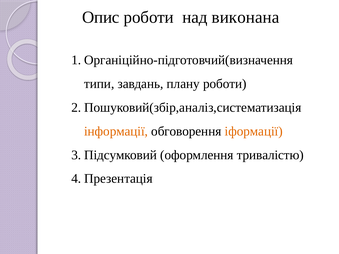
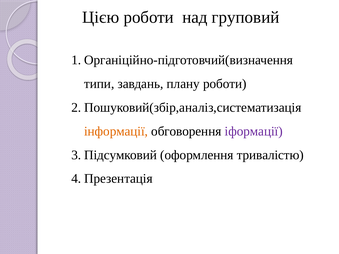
Опис: Опис -> Цією
виконана: виконана -> груповий
іформації colour: orange -> purple
